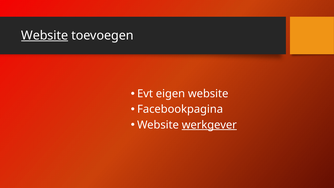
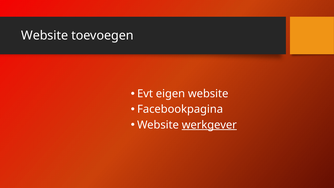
Website at (45, 35) underline: present -> none
